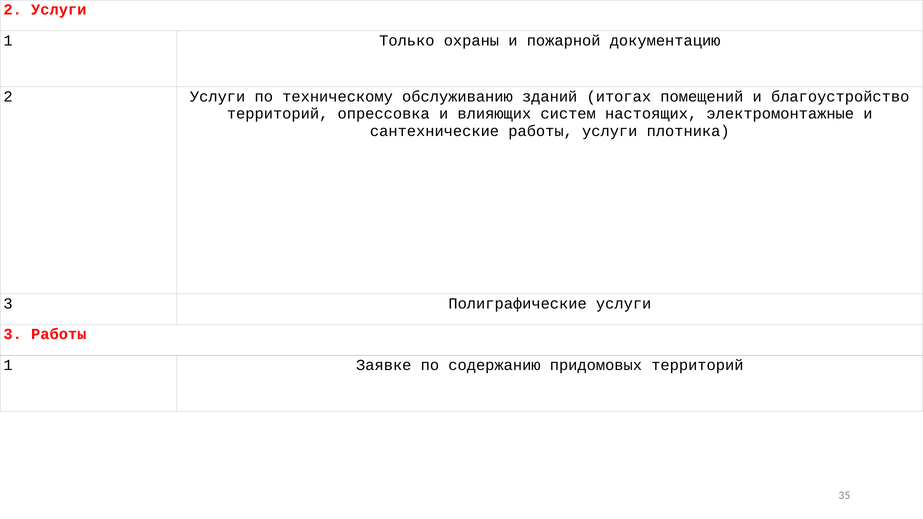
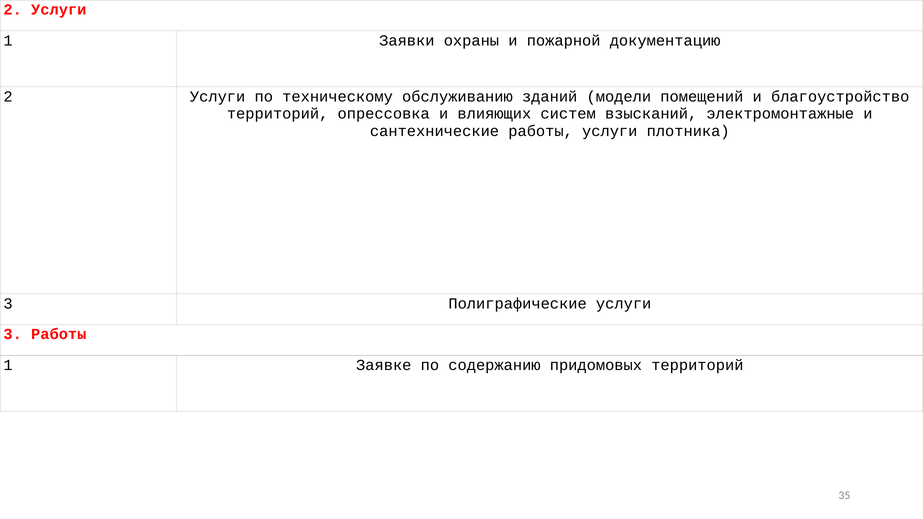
Только: Только -> Заявки
итогах: итогах -> модели
настоящих: настоящих -> взысканий
